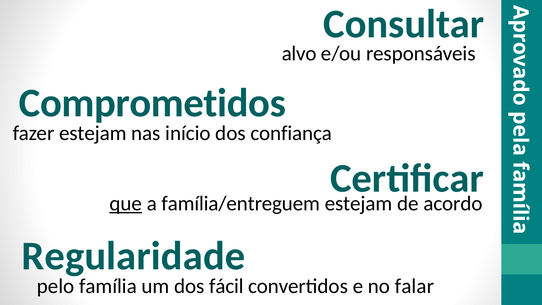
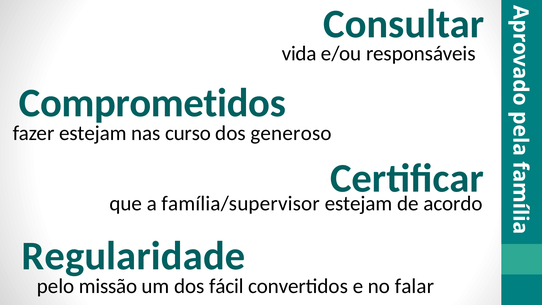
alvo: alvo -> vida
início: início -> curso
confiança: confiança -> generoso
que underline: present -> none
família/entreguem: família/entreguem -> família/supervisor
família: família -> missão
